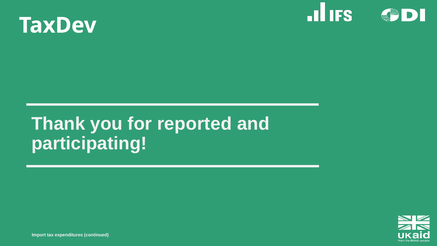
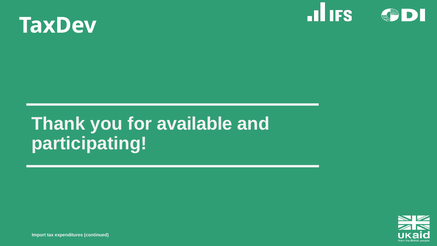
reported: reported -> available
